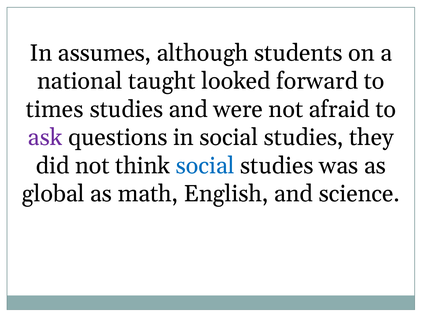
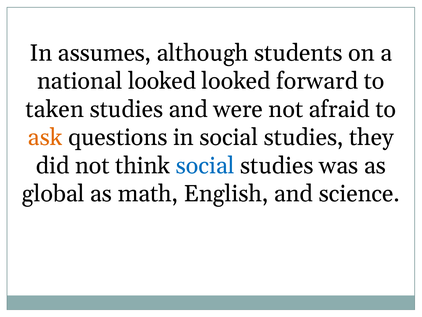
national taught: taught -> looked
times: times -> taken
ask colour: purple -> orange
